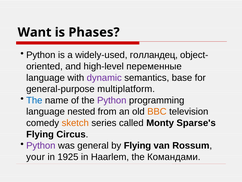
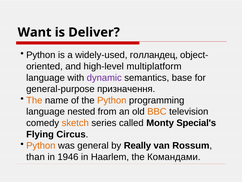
Phases: Phases -> Deliver
переменные: переменные -> multiplatform
multiplatform: multiplatform -> призначення
The at (34, 100) colour: blue -> orange
Python at (112, 100) colour: purple -> orange
Sparse's: Sparse's -> Special's
Python at (41, 145) colour: purple -> orange
by Flying: Flying -> Really
your: your -> than
1925: 1925 -> 1946
